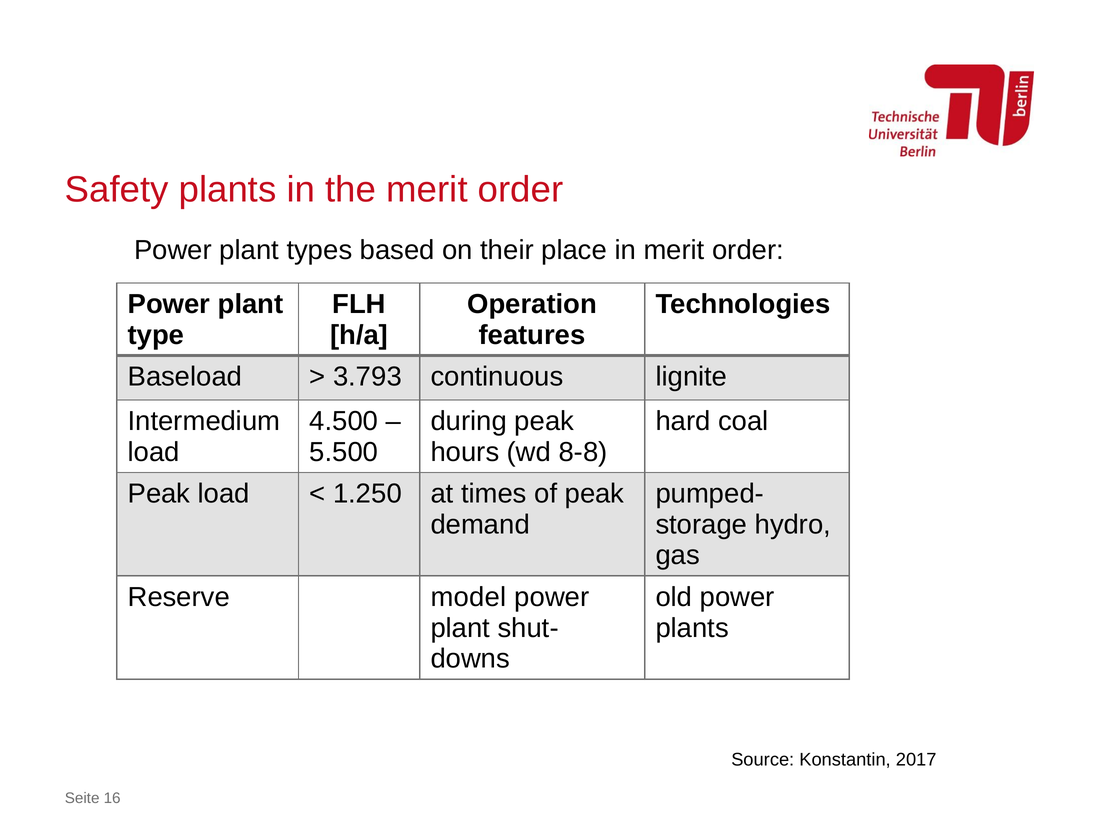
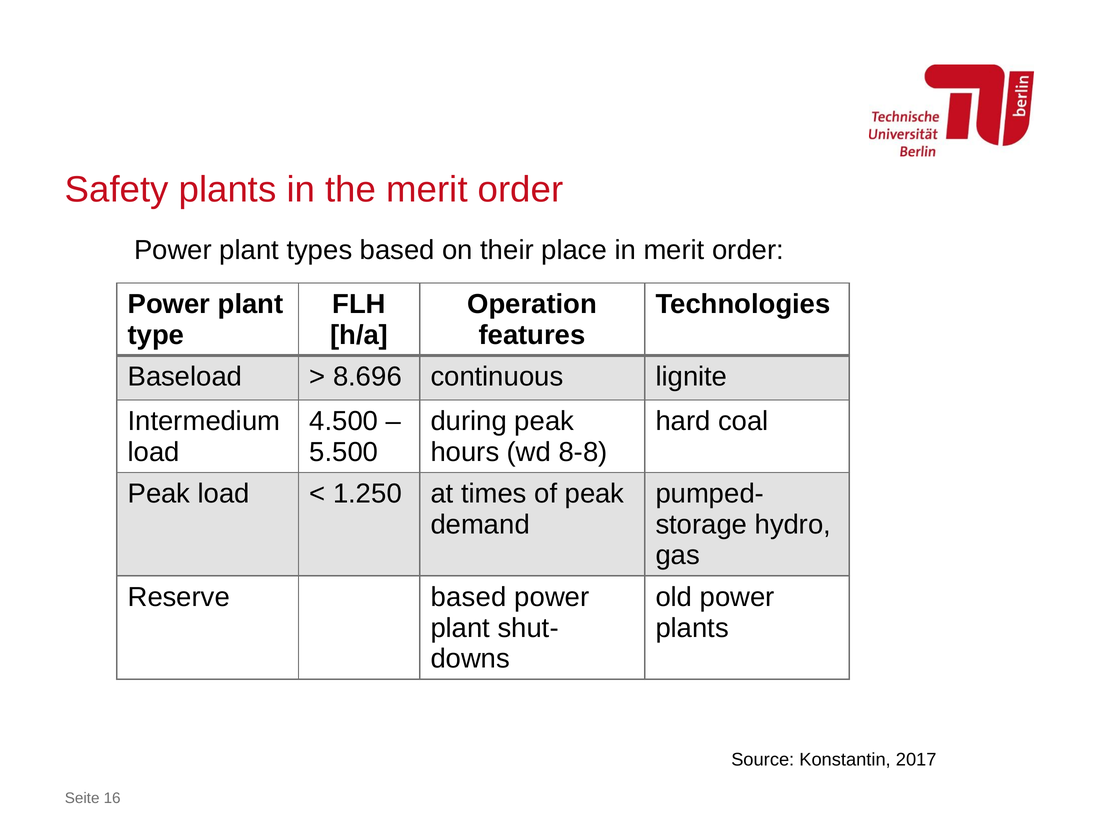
3.793: 3.793 -> 8.696
Reserve model: model -> based
